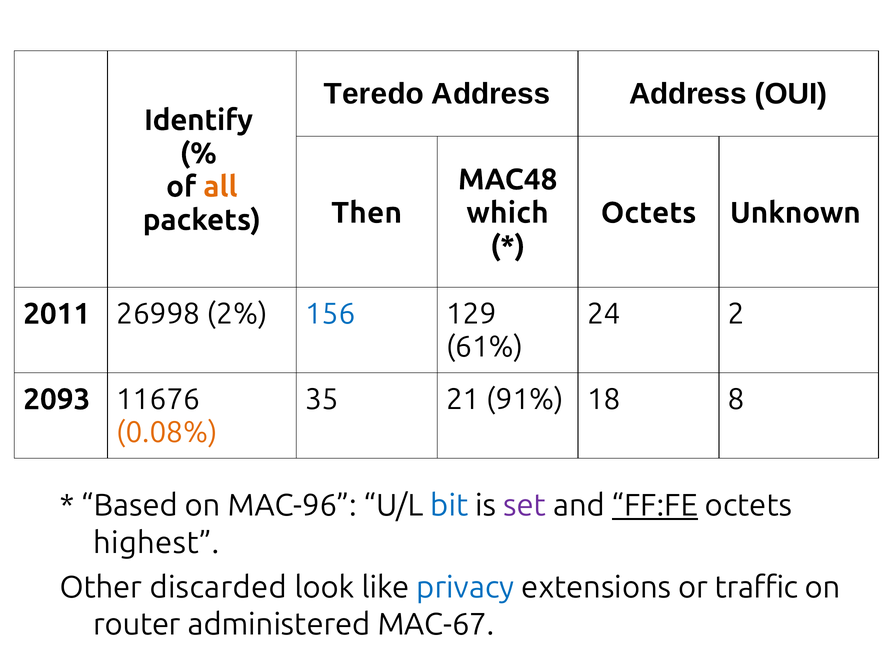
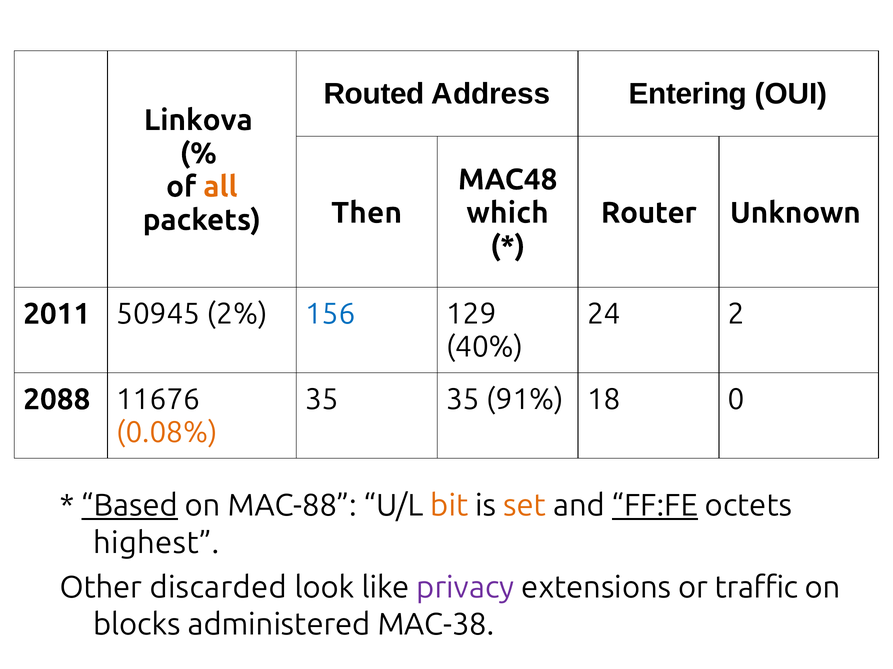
Teredo: Teredo -> Routed
Address Address: Address -> Entering
Identify: Identify -> Linkova
Octets at (649, 213): Octets -> Router
26998: 26998 -> 50945
61%: 61% -> 40%
2093: 2093 -> 2088
35 21: 21 -> 35
8: 8 -> 0
Based underline: none -> present
MAC-96: MAC-96 -> MAC-88
bit colour: blue -> orange
set colour: purple -> orange
privacy colour: blue -> purple
router: router -> blocks
MAC-67: MAC-67 -> MAC-38
